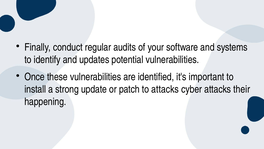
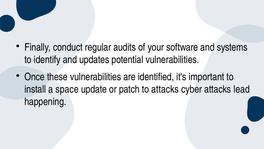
strong: strong -> space
their: their -> lead
